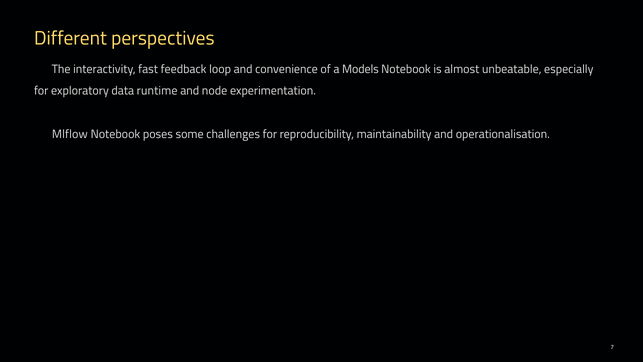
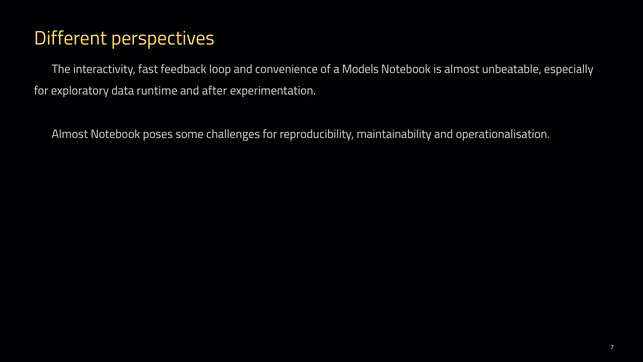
node: node -> after
Mlflow at (70, 134): Mlflow -> Almost
